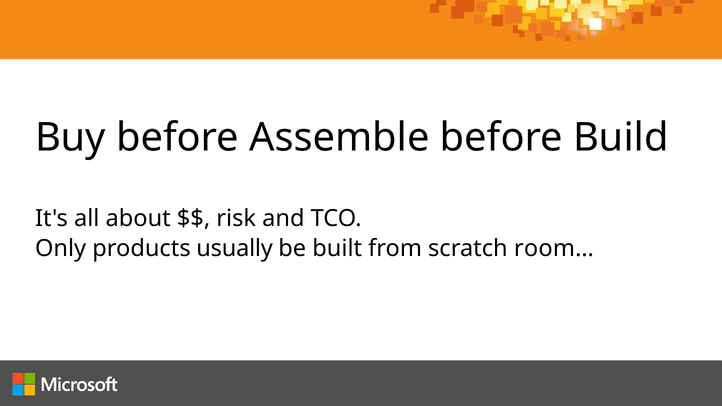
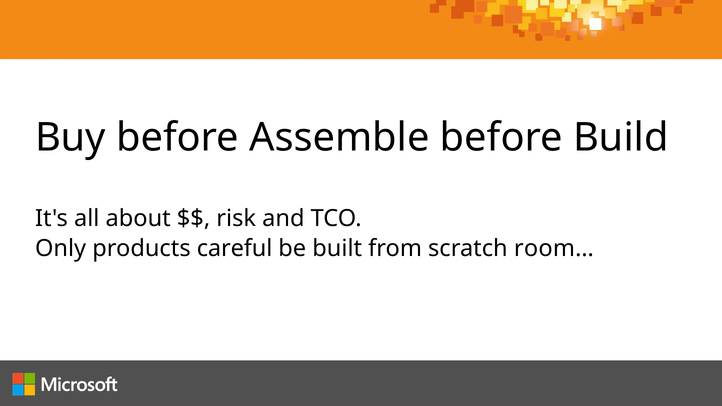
usually: usually -> careful
